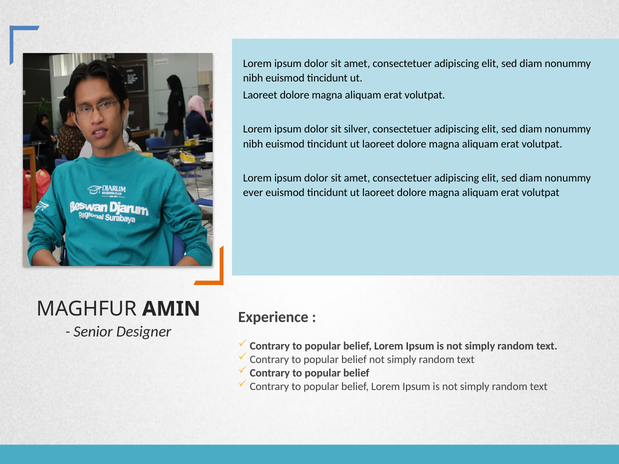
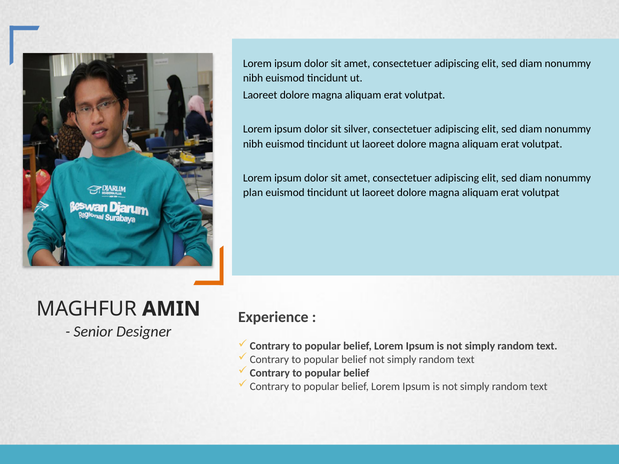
ever: ever -> plan
